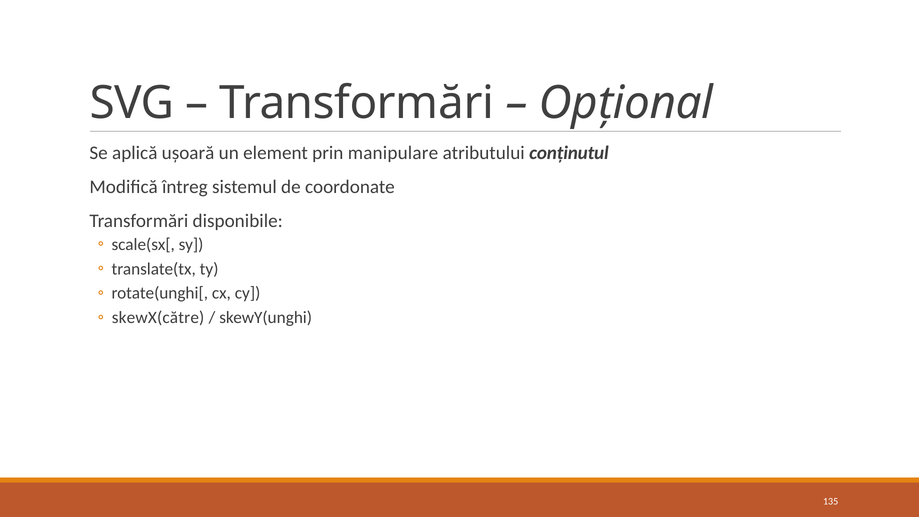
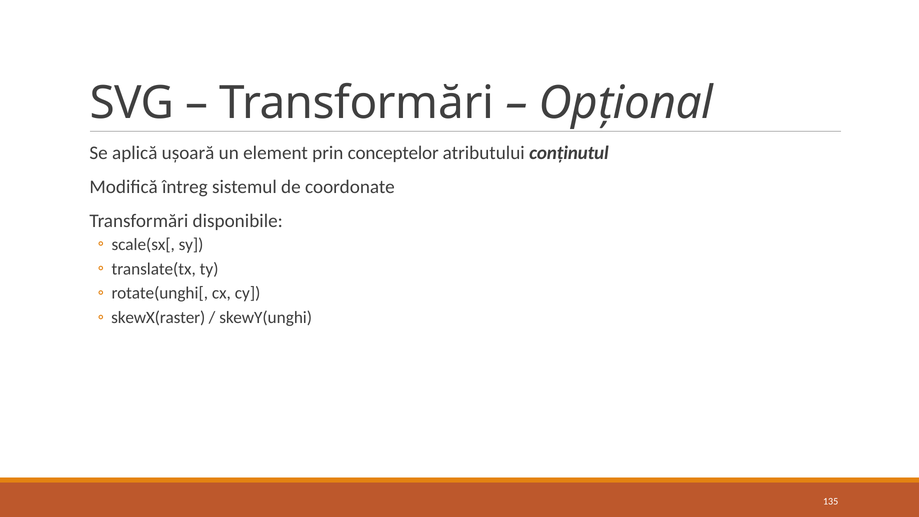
manipulare: manipulare -> conceptelor
skewX(către: skewX(către -> skewX(raster
